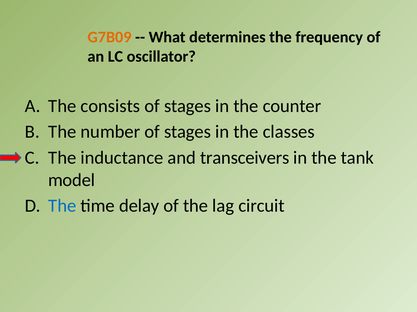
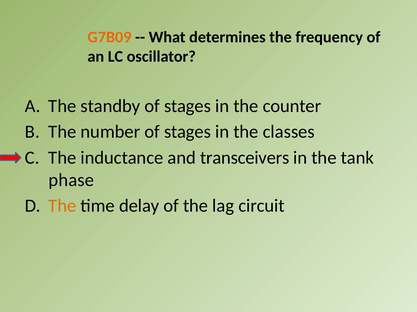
consists: consists -> standby
model: model -> phase
The at (62, 206) colour: blue -> orange
